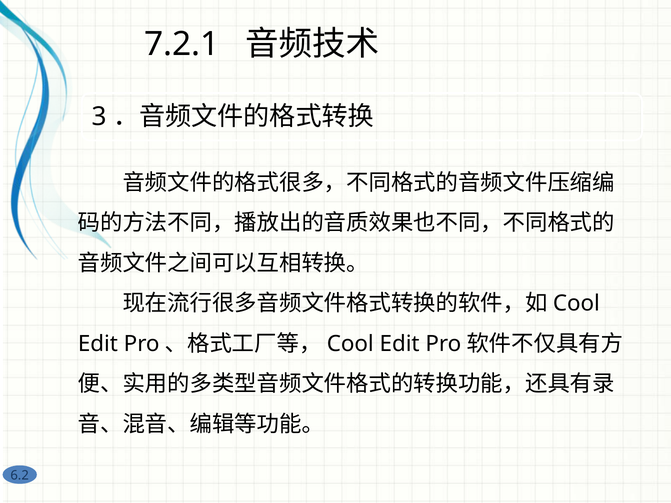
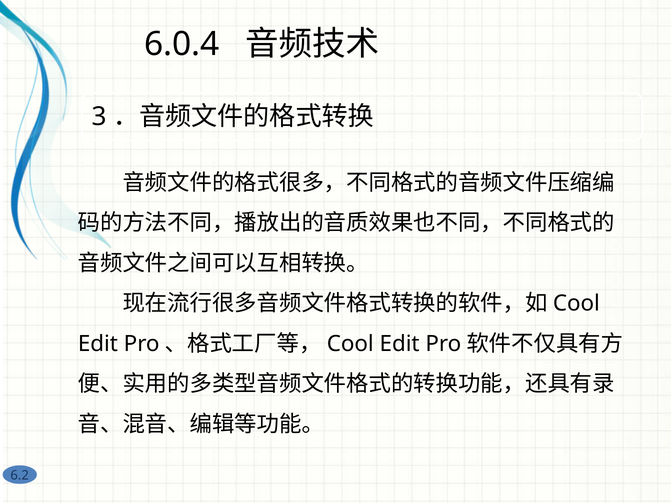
7.2.1: 7.2.1 -> 6.0.4
